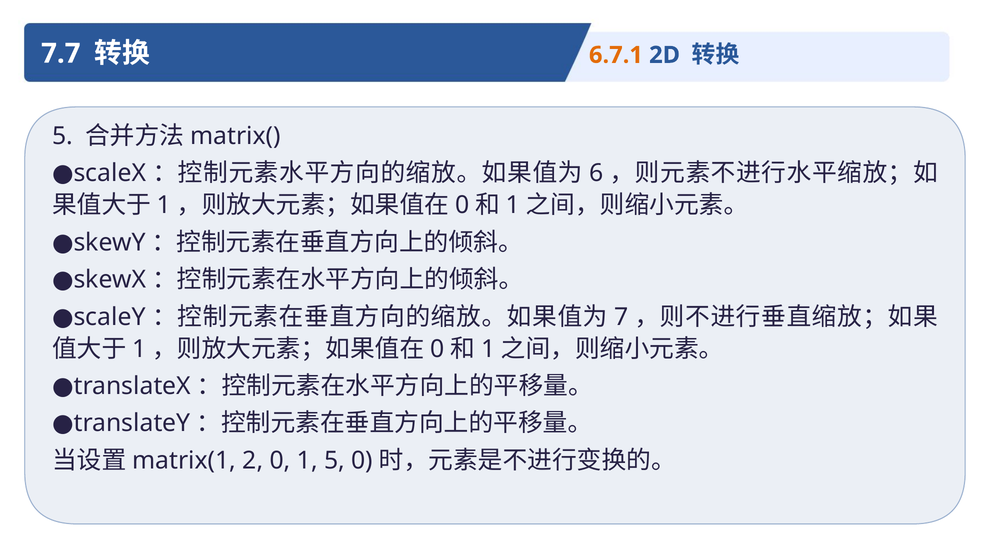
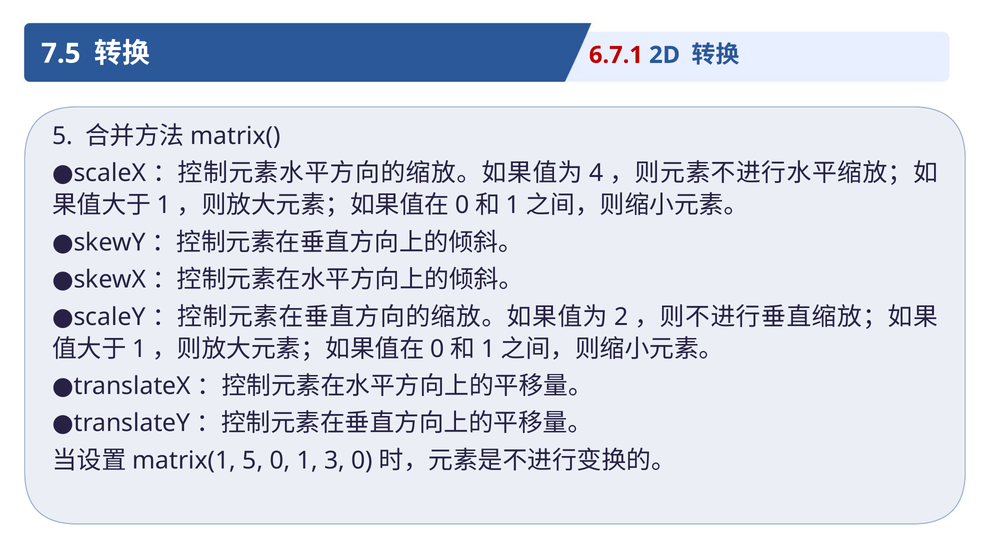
7.7: 7.7 -> 7.5
6.7.1 colour: orange -> red
6: 6 -> 4
7: 7 -> 2
2 at (253, 460): 2 -> 5
1 5: 5 -> 3
